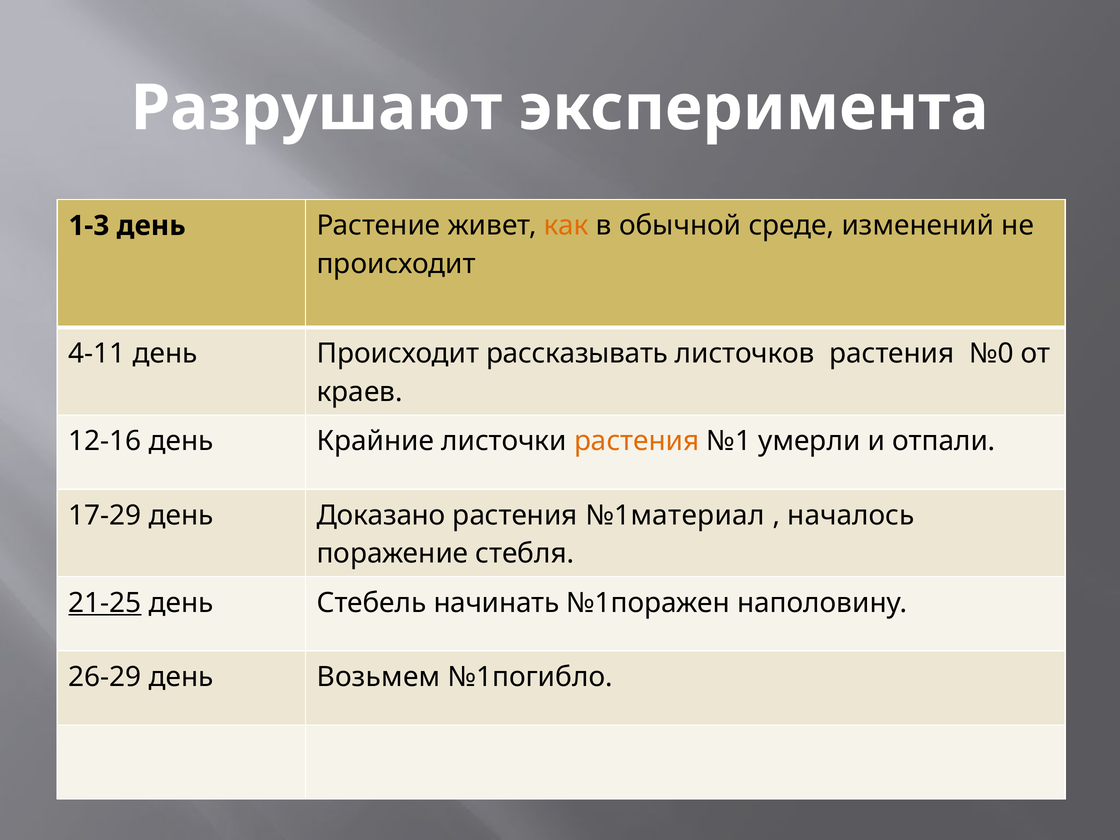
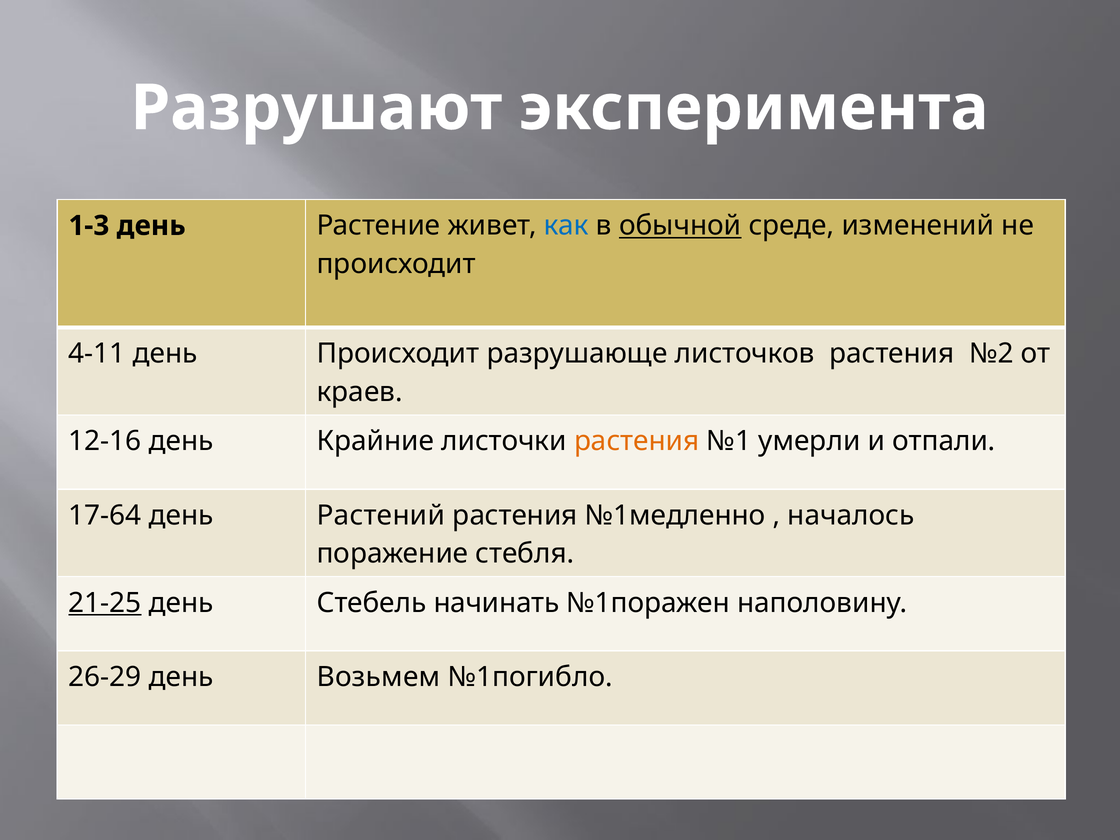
как colour: orange -> blue
обычной underline: none -> present
рассказывать: рассказывать -> разрушающе
№0: №0 -> №2
17-29: 17-29 -> 17-64
Доказано: Доказано -> Растений
№1материал: №1материал -> №1медленно
